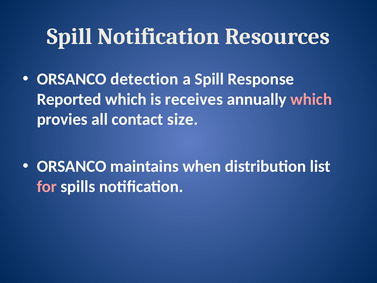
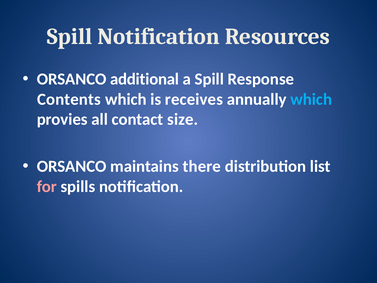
detection: detection -> additional
Reported: Reported -> Contents
which at (311, 99) colour: pink -> light blue
when: when -> there
